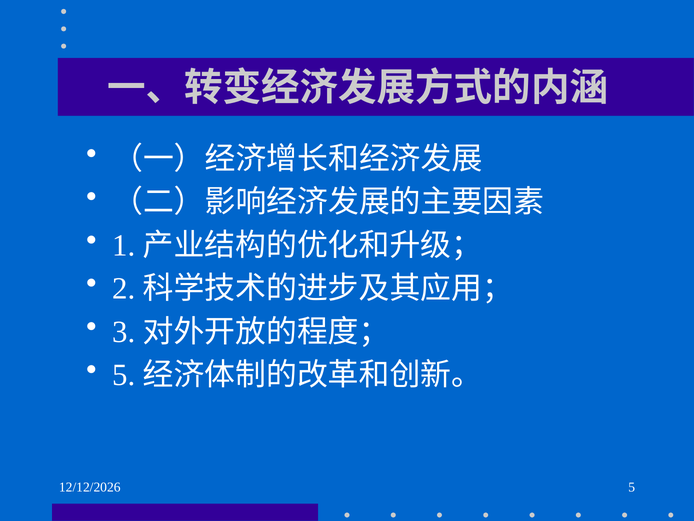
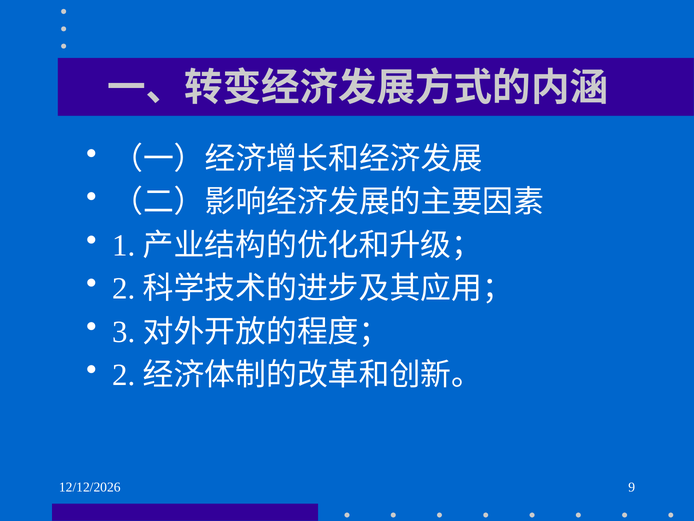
5 at (124, 375): 5 -> 2
5 at (632, 487): 5 -> 9
